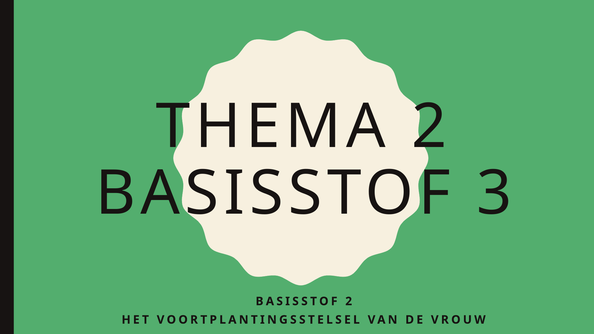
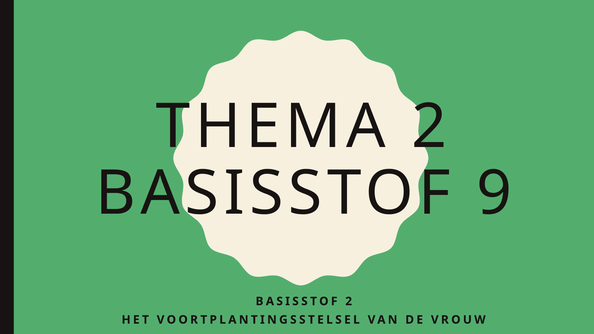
3: 3 -> 9
